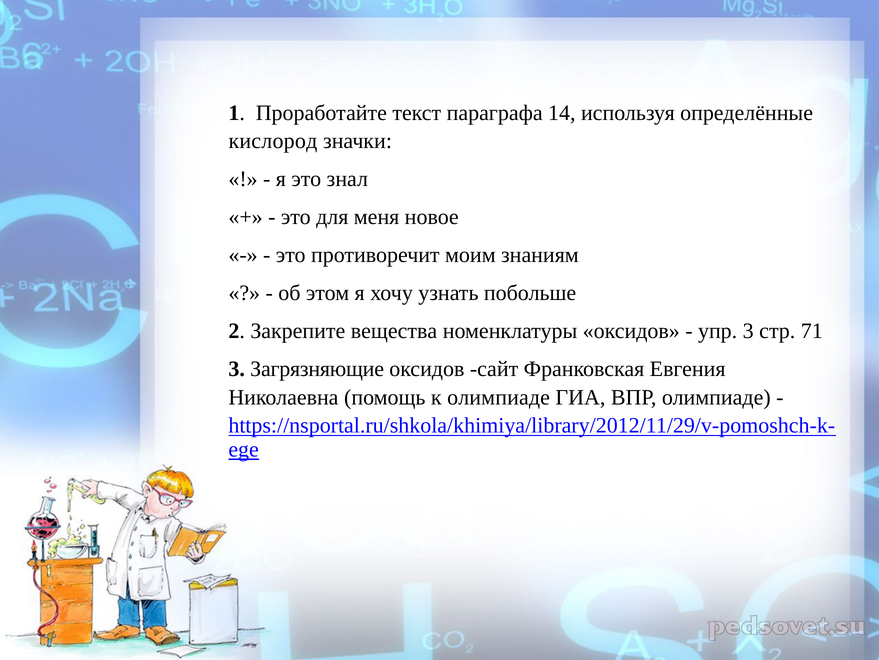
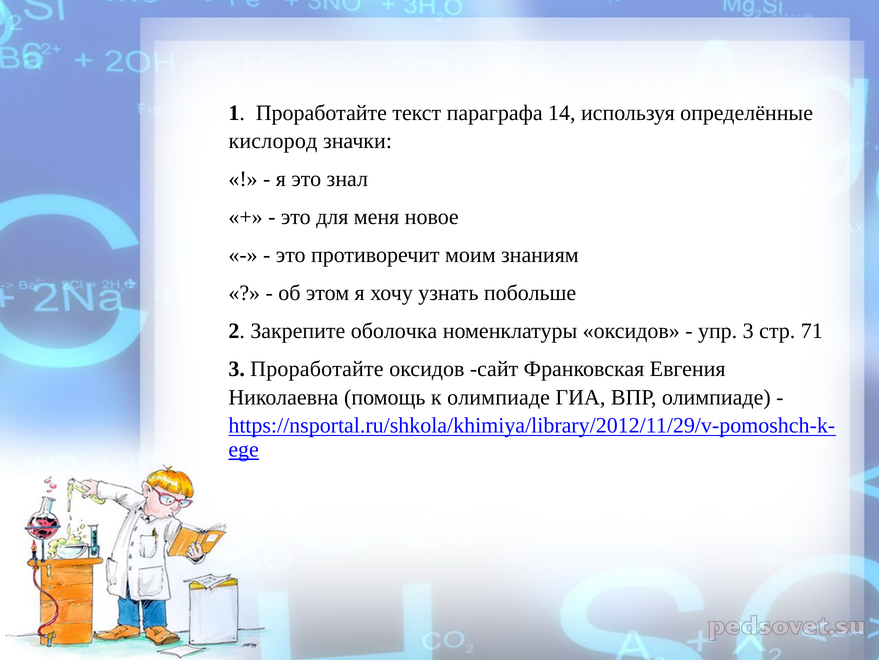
вещества: вещества -> оболочка
3 Загрязняющие: Загрязняющие -> Проработайте
